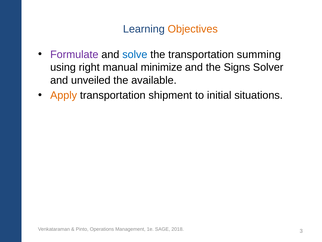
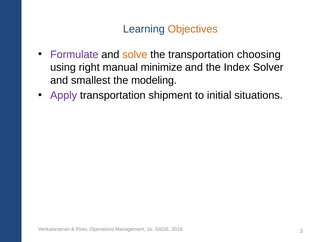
solve colour: blue -> orange
summing: summing -> choosing
Signs: Signs -> Index
unveiled: unveiled -> smallest
available: available -> modeling
Apply colour: orange -> purple
